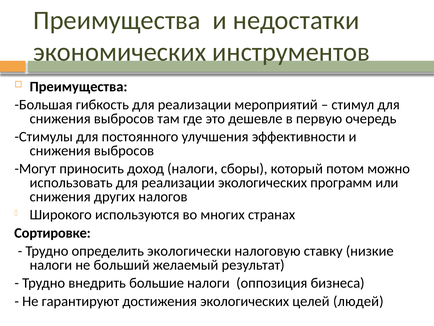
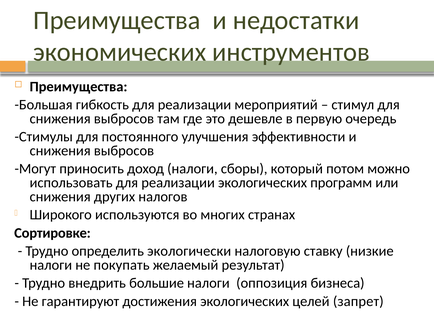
больший: больший -> покупать
людей: людей -> запрет
